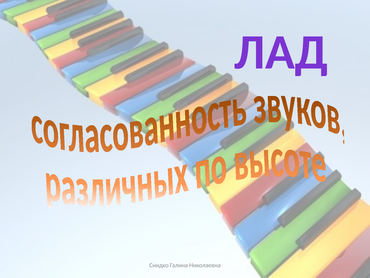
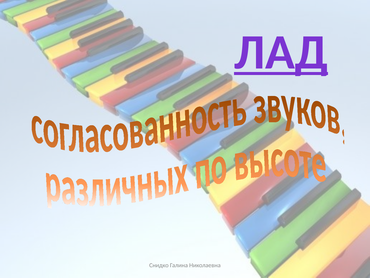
ЛАД underline: none -> present
